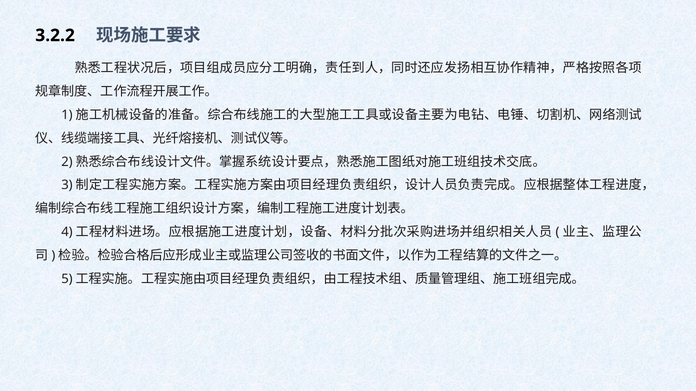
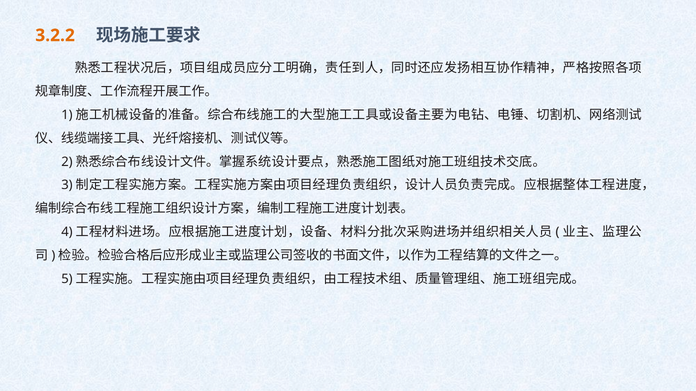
3.2.2 colour: black -> orange
